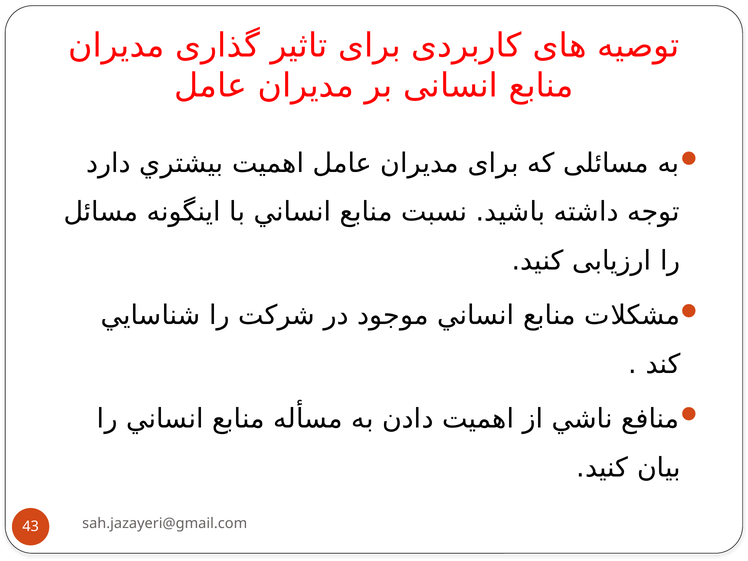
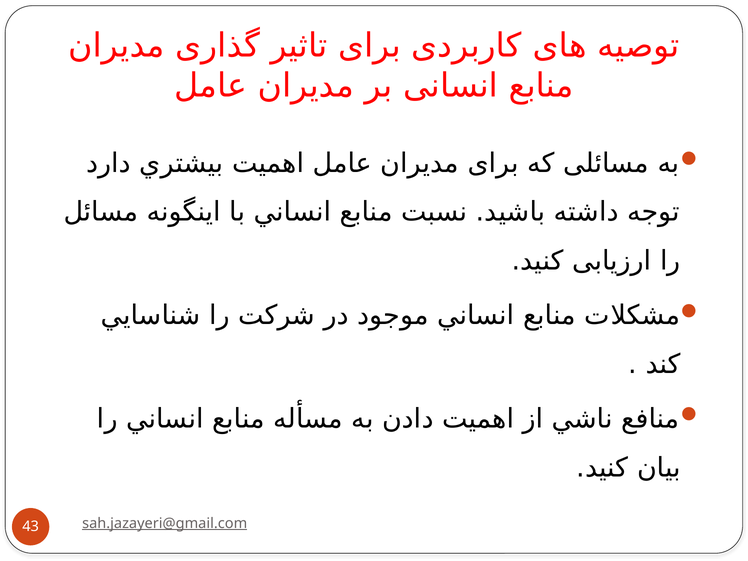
sah.jazayeri@gmail.com underline: none -> present
